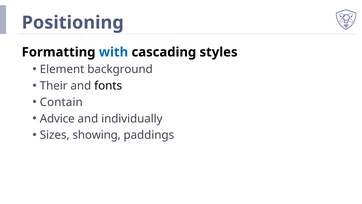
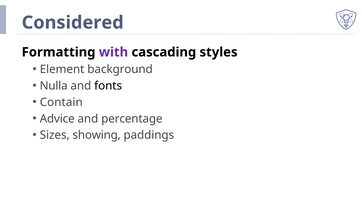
Positioning: Positioning -> Considered
with colour: blue -> purple
Their: Their -> Nulla
individually: individually -> percentage
